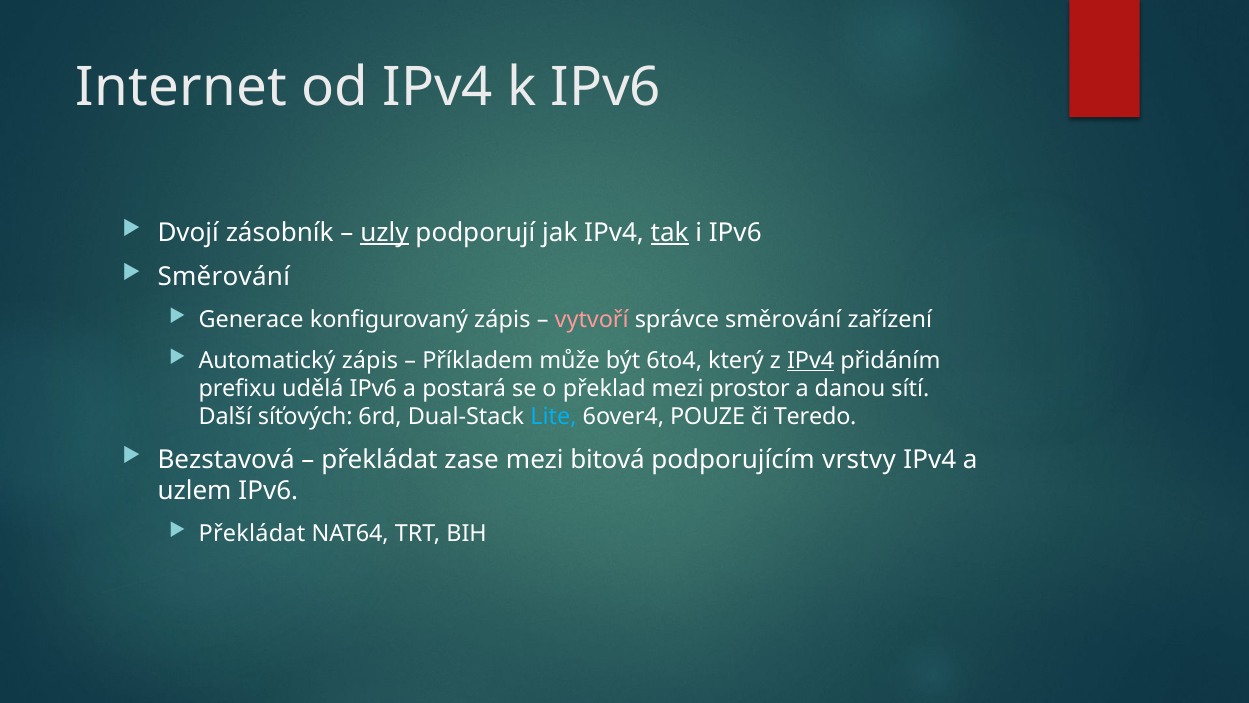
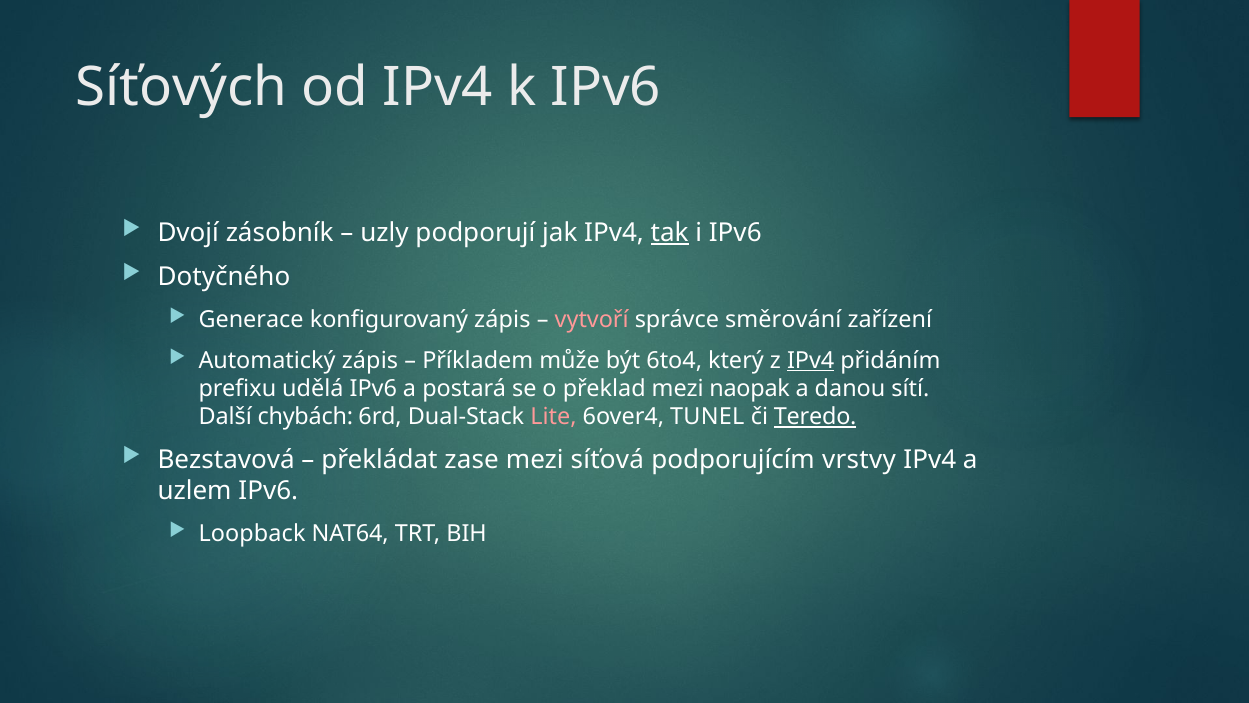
Internet: Internet -> Síťových
uzly underline: present -> none
Směrování at (224, 277): Směrování -> Dotyčného
prostor: prostor -> naopak
síťových: síťových -> chybách
Lite colour: light blue -> pink
POUZE: POUZE -> TUNEL
Teredo underline: none -> present
bitová: bitová -> síťová
Překládat at (252, 533): Překládat -> Loopback
